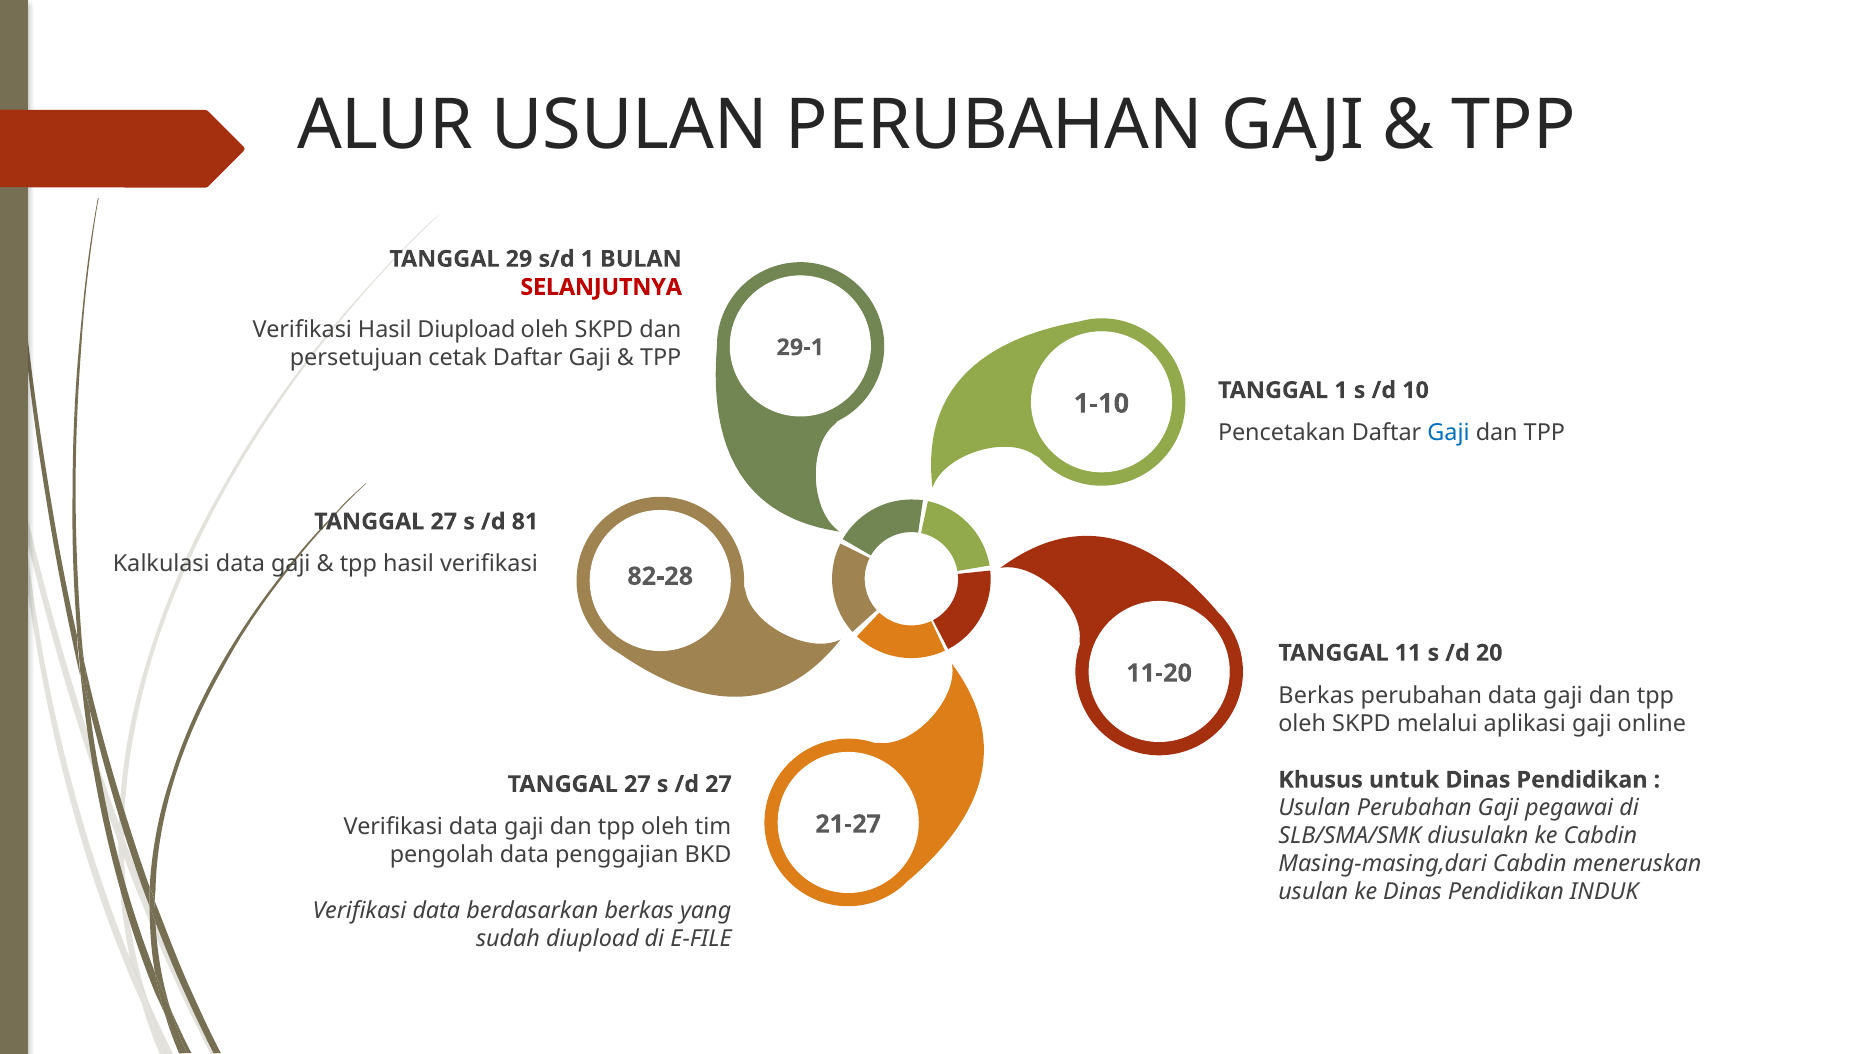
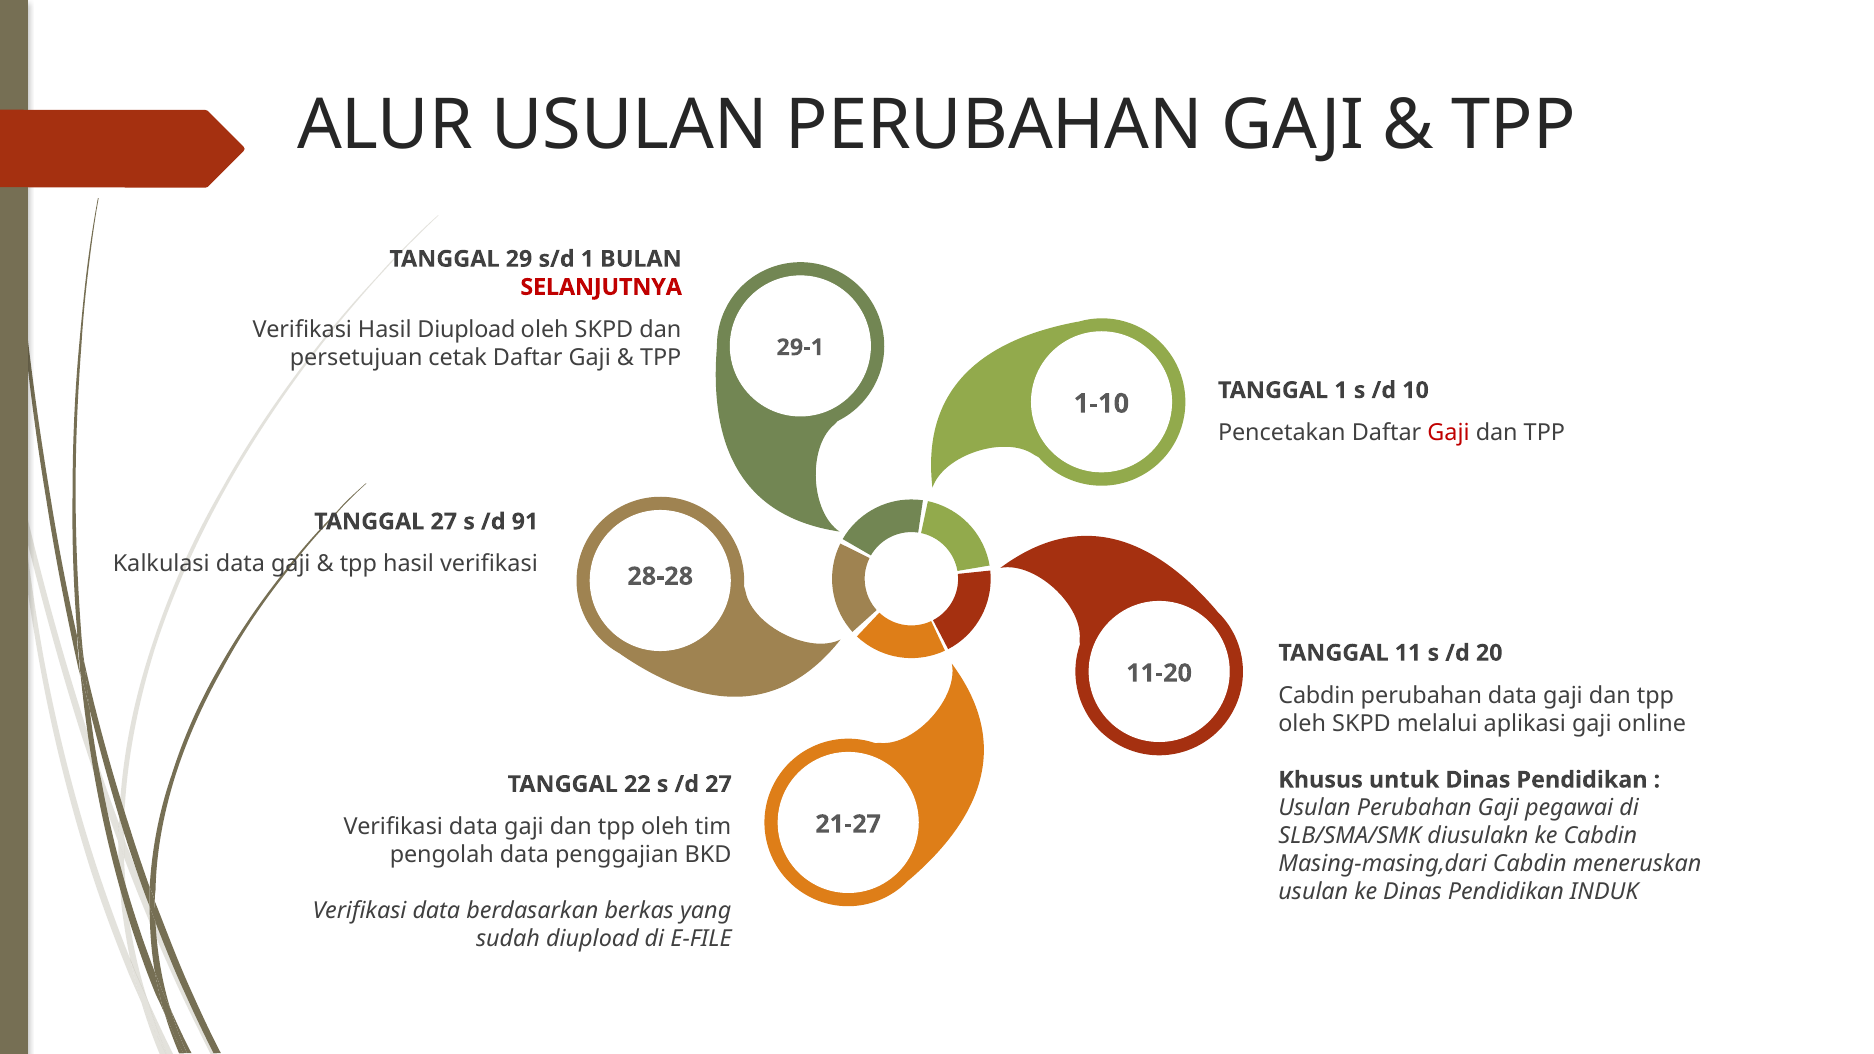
Gaji at (1449, 433) colour: blue -> red
81: 81 -> 91
82-28: 82-28 -> 28-28
Berkas at (1316, 696): Berkas -> Cabdin
27 at (637, 784): 27 -> 22
